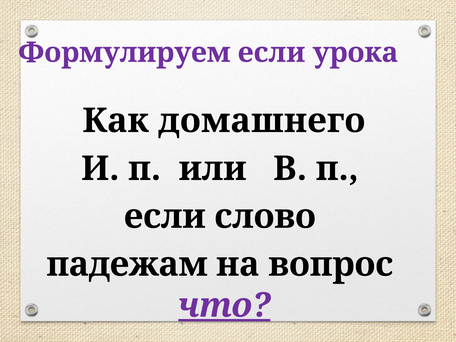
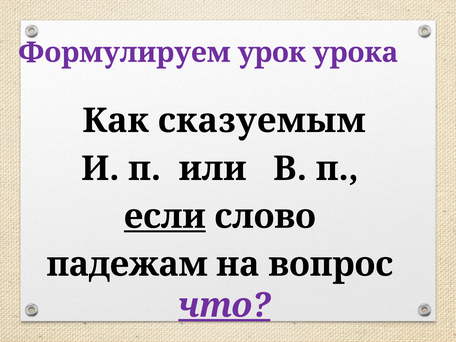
Формулируем если: если -> урок
домашнего: домашнего -> сказуемым
если at (165, 217) underline: none -> present
